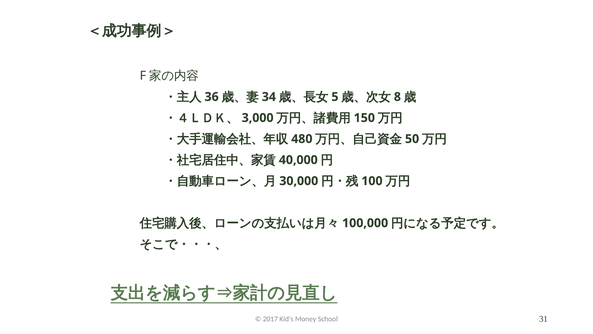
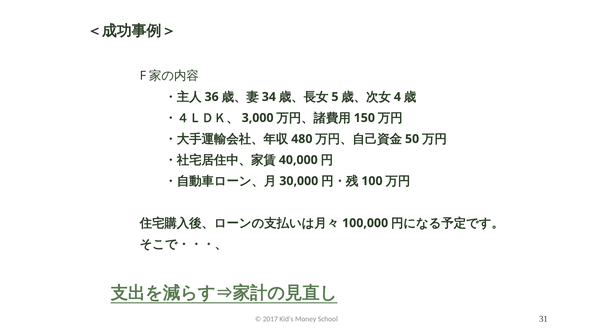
8: 8 -> 4
